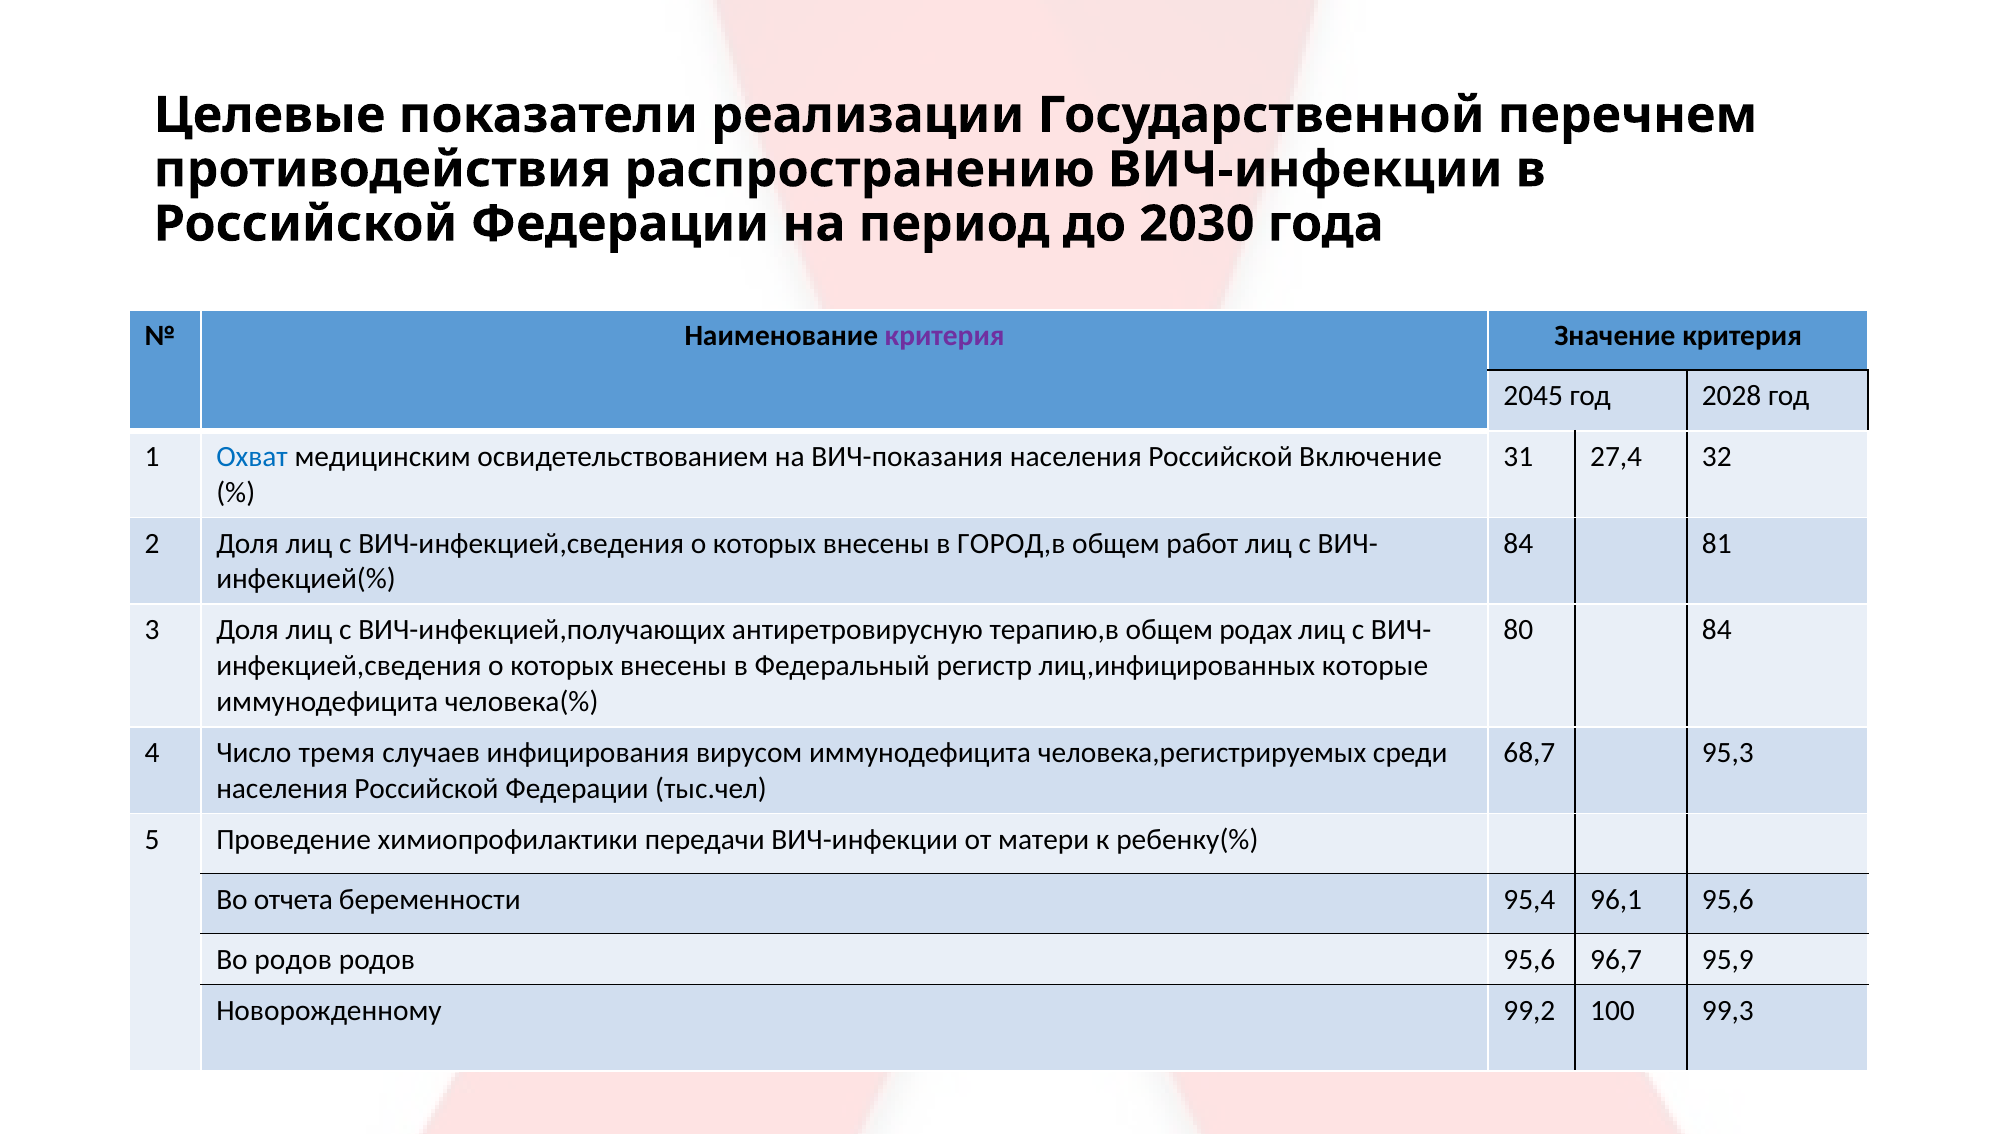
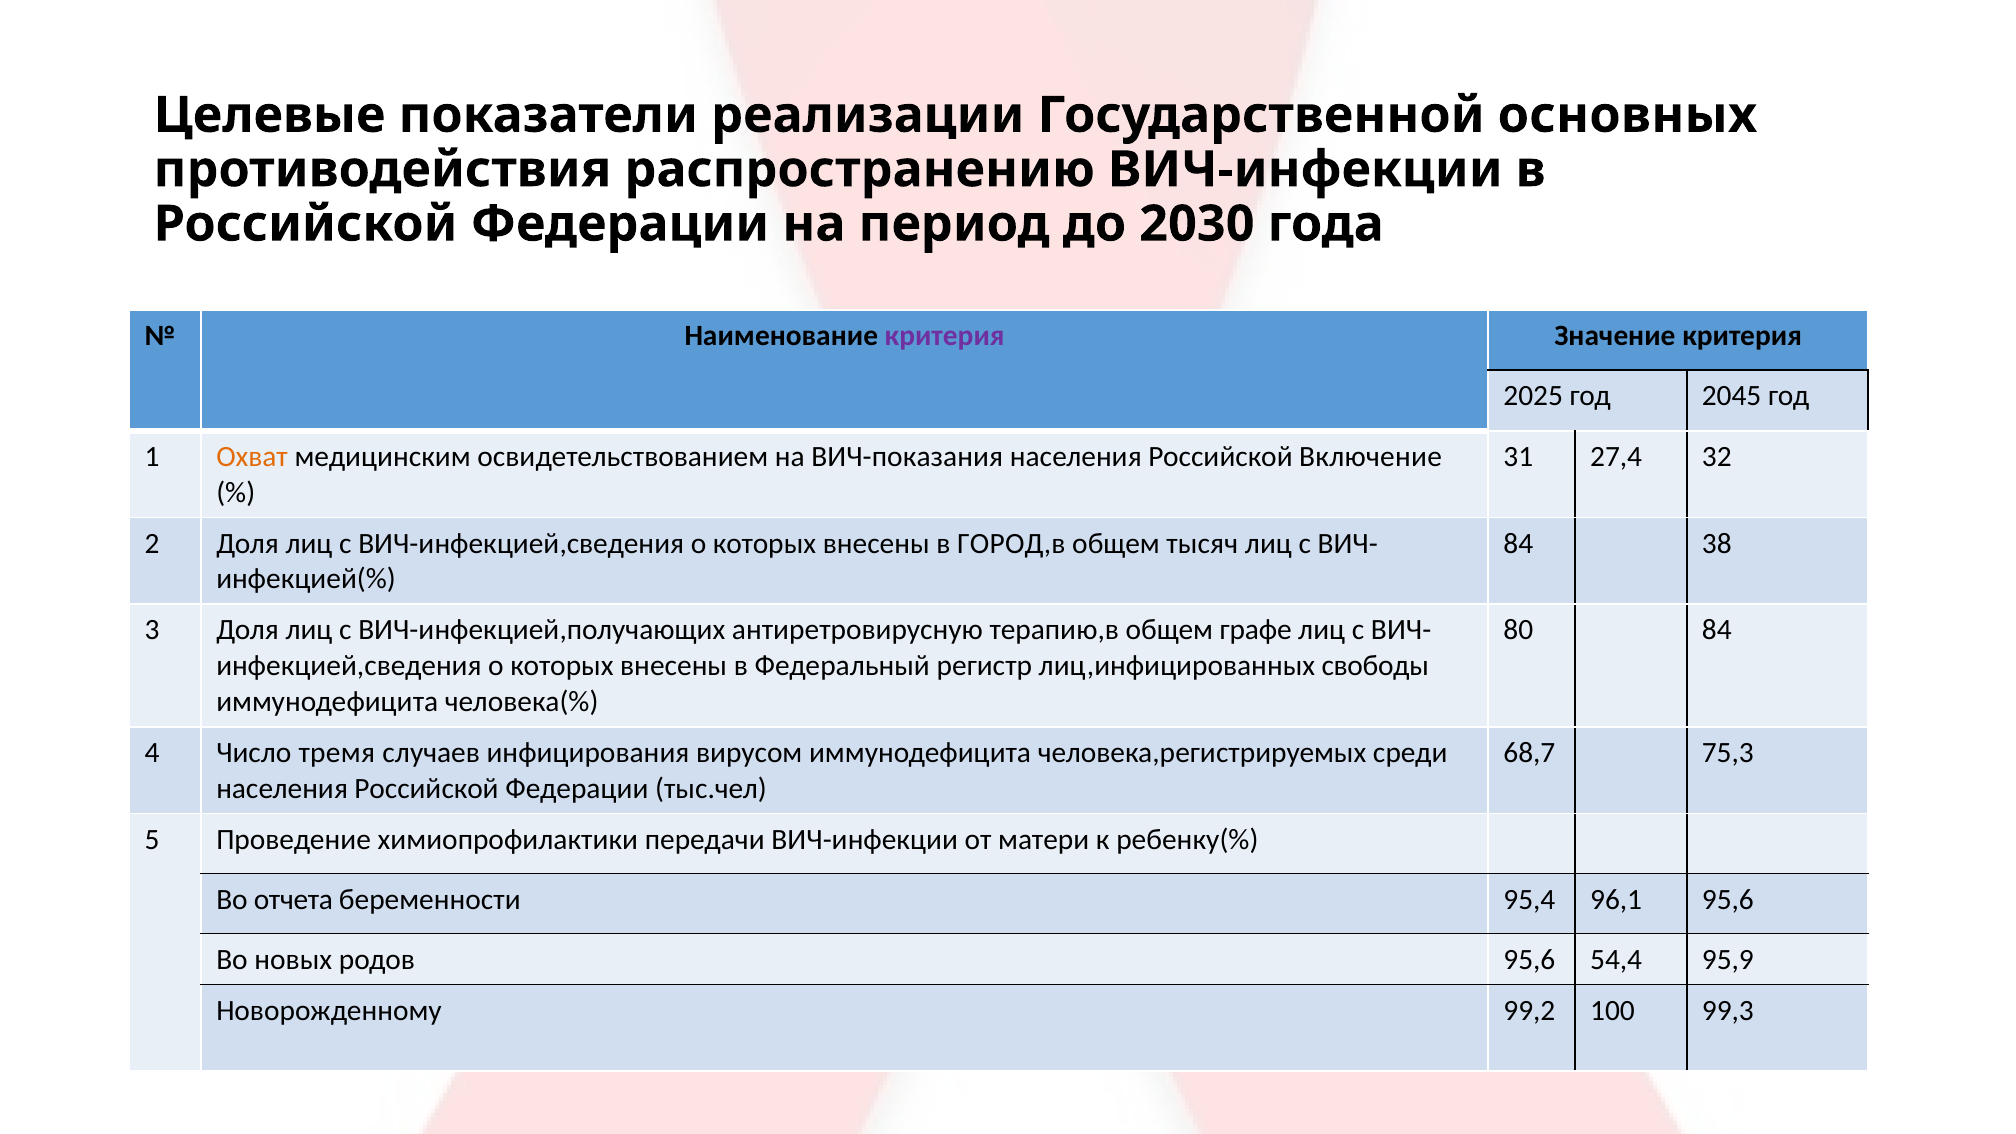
перечнем: перечнем -> основных
2045: 2045 -> 2025
2028: 2028 -> 2045
Охват colour: blue -> orange
работ: работ -> тысяч
81: 81 -> 38
родах: родах -> графе
которые: которые -> свободы
95,3: 95,3 -> 75,3
Во родов: родов -> новых
96,7: 96,7 -> 54,4
